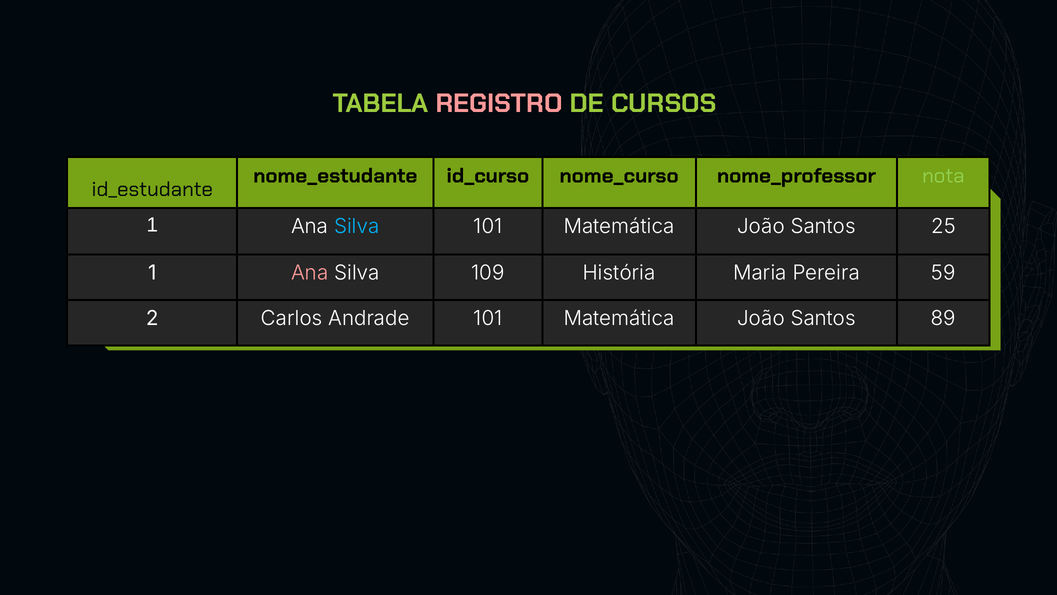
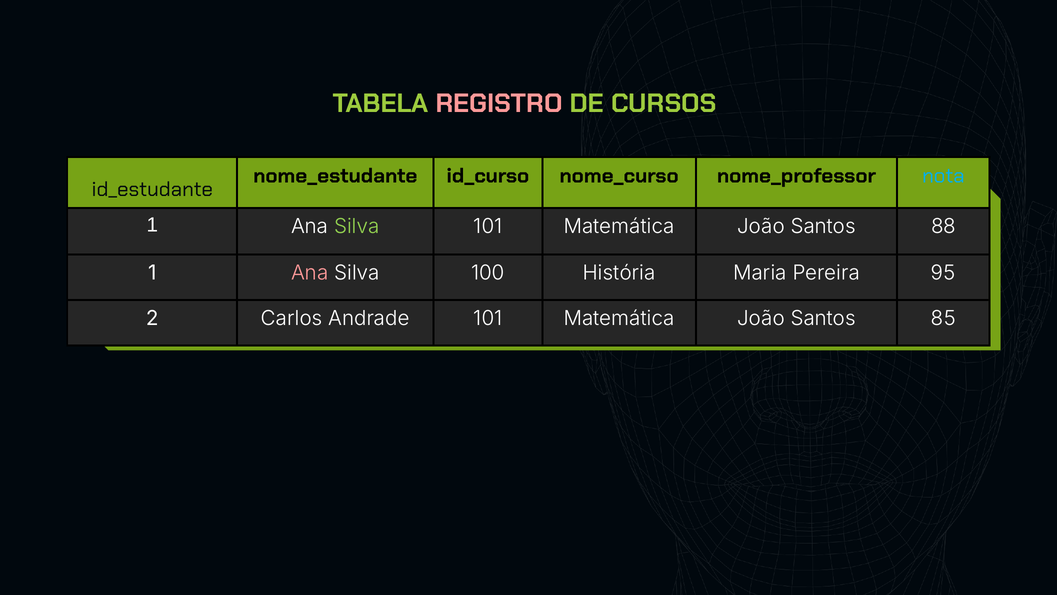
nota colour: light green -> light blue
Silva at (357, 226) colour: light blue -> light green
25: 25 -> 88
109: 109 -> 100
59: 59 -> 95
89: 89 -> 85
